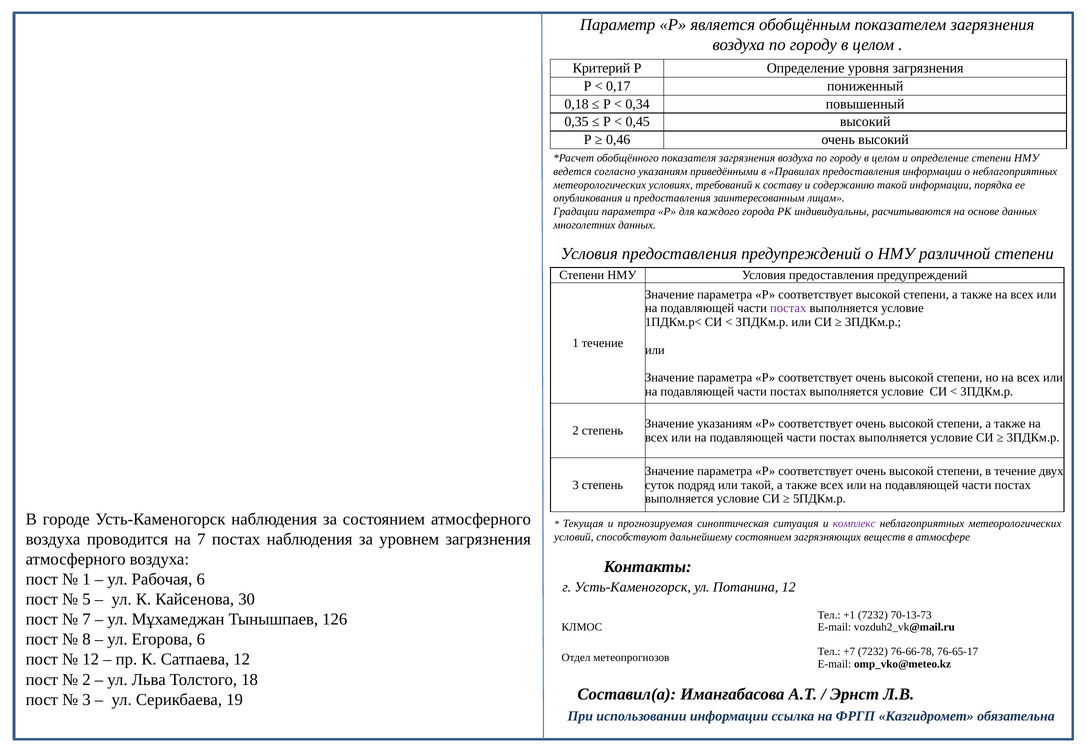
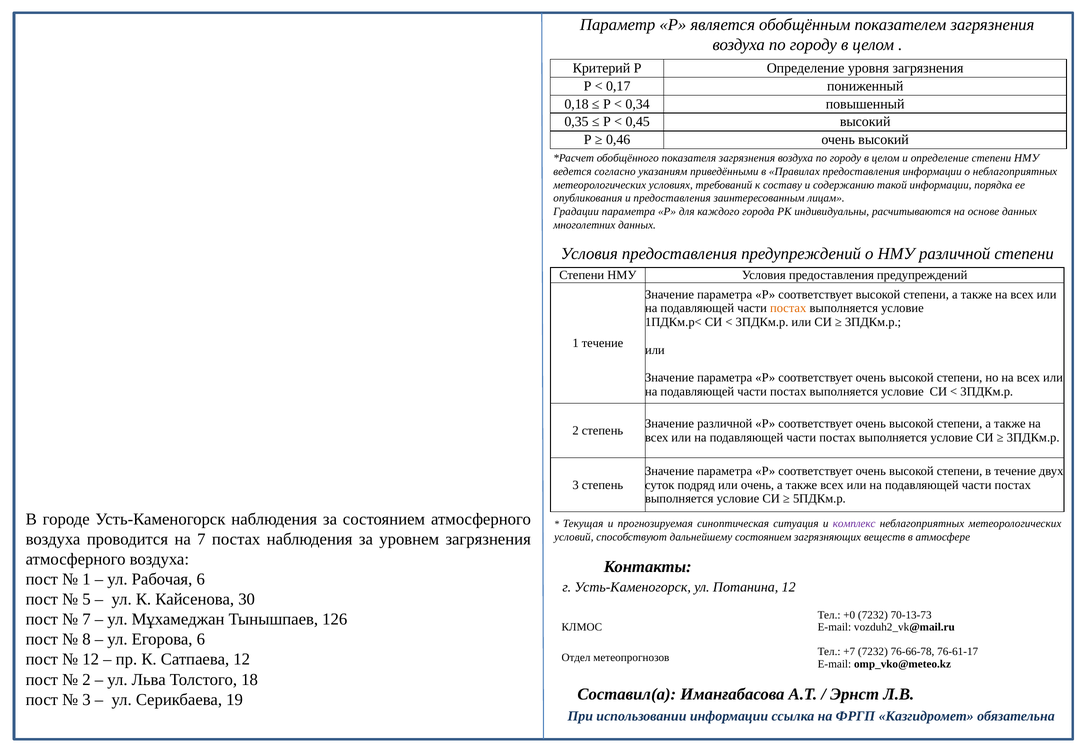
постах at (788, 309) colour: purple -> orange
Значение указаниям: указаниям -> различной
или такой: такой -> очень
+1: +1 -> +0
76-65-17: 76-65-17 -> 76-61-17
